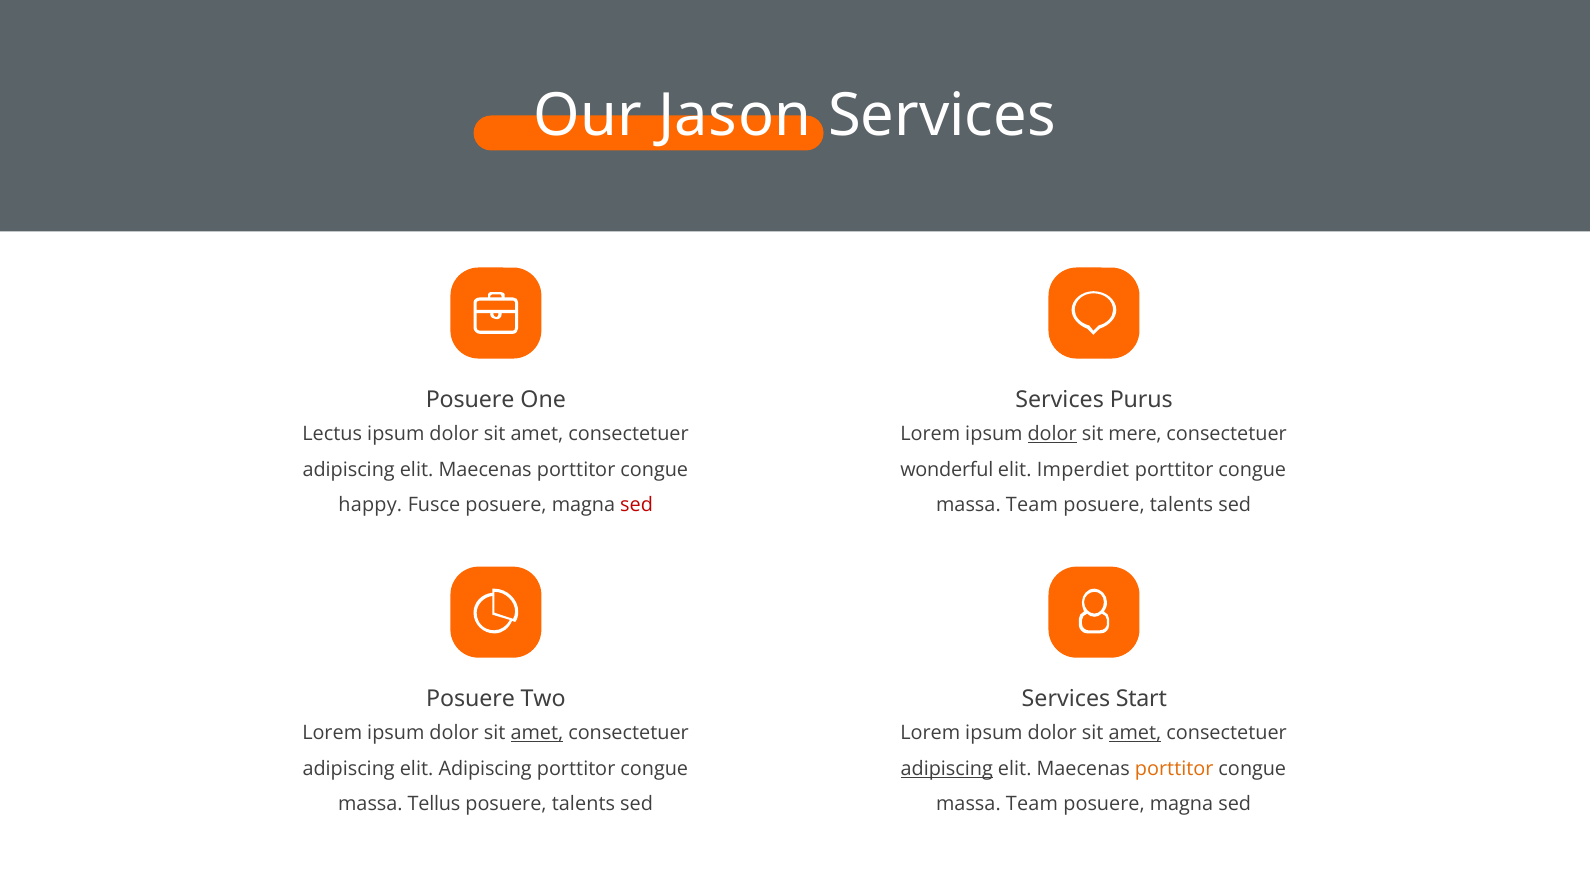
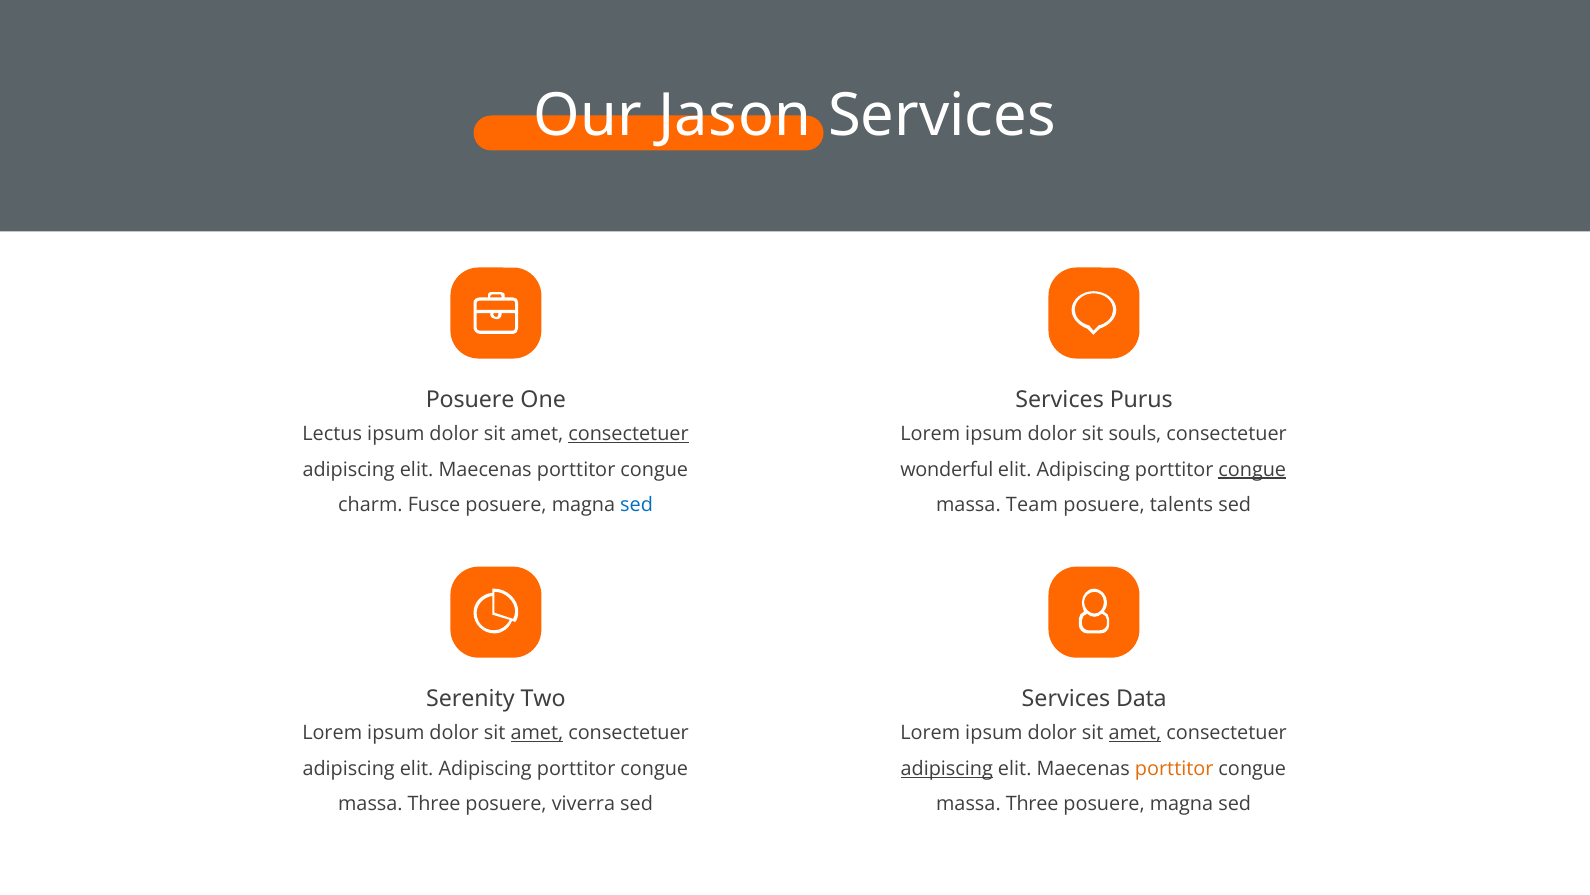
consectetuer at (629, 433) underline: none -> present
dolor at (1052, 433) underline: present -> none
mere: mere -> souls
Imperdiet at (1083, 469): Imperdiet -> Adipiscing
congue at (1252, 469) underline: none -> present
happy: happy -> charm
sed at (637, 505) colour: red -> blue
Posuere at (471, 699): Posuere -> Serenity
Start: Start -> Data
Tellus at (434, 804): Tellus -> Three
talents at (583, 804): talents -> viverra
Team at (1032, 804): Team -> Three
